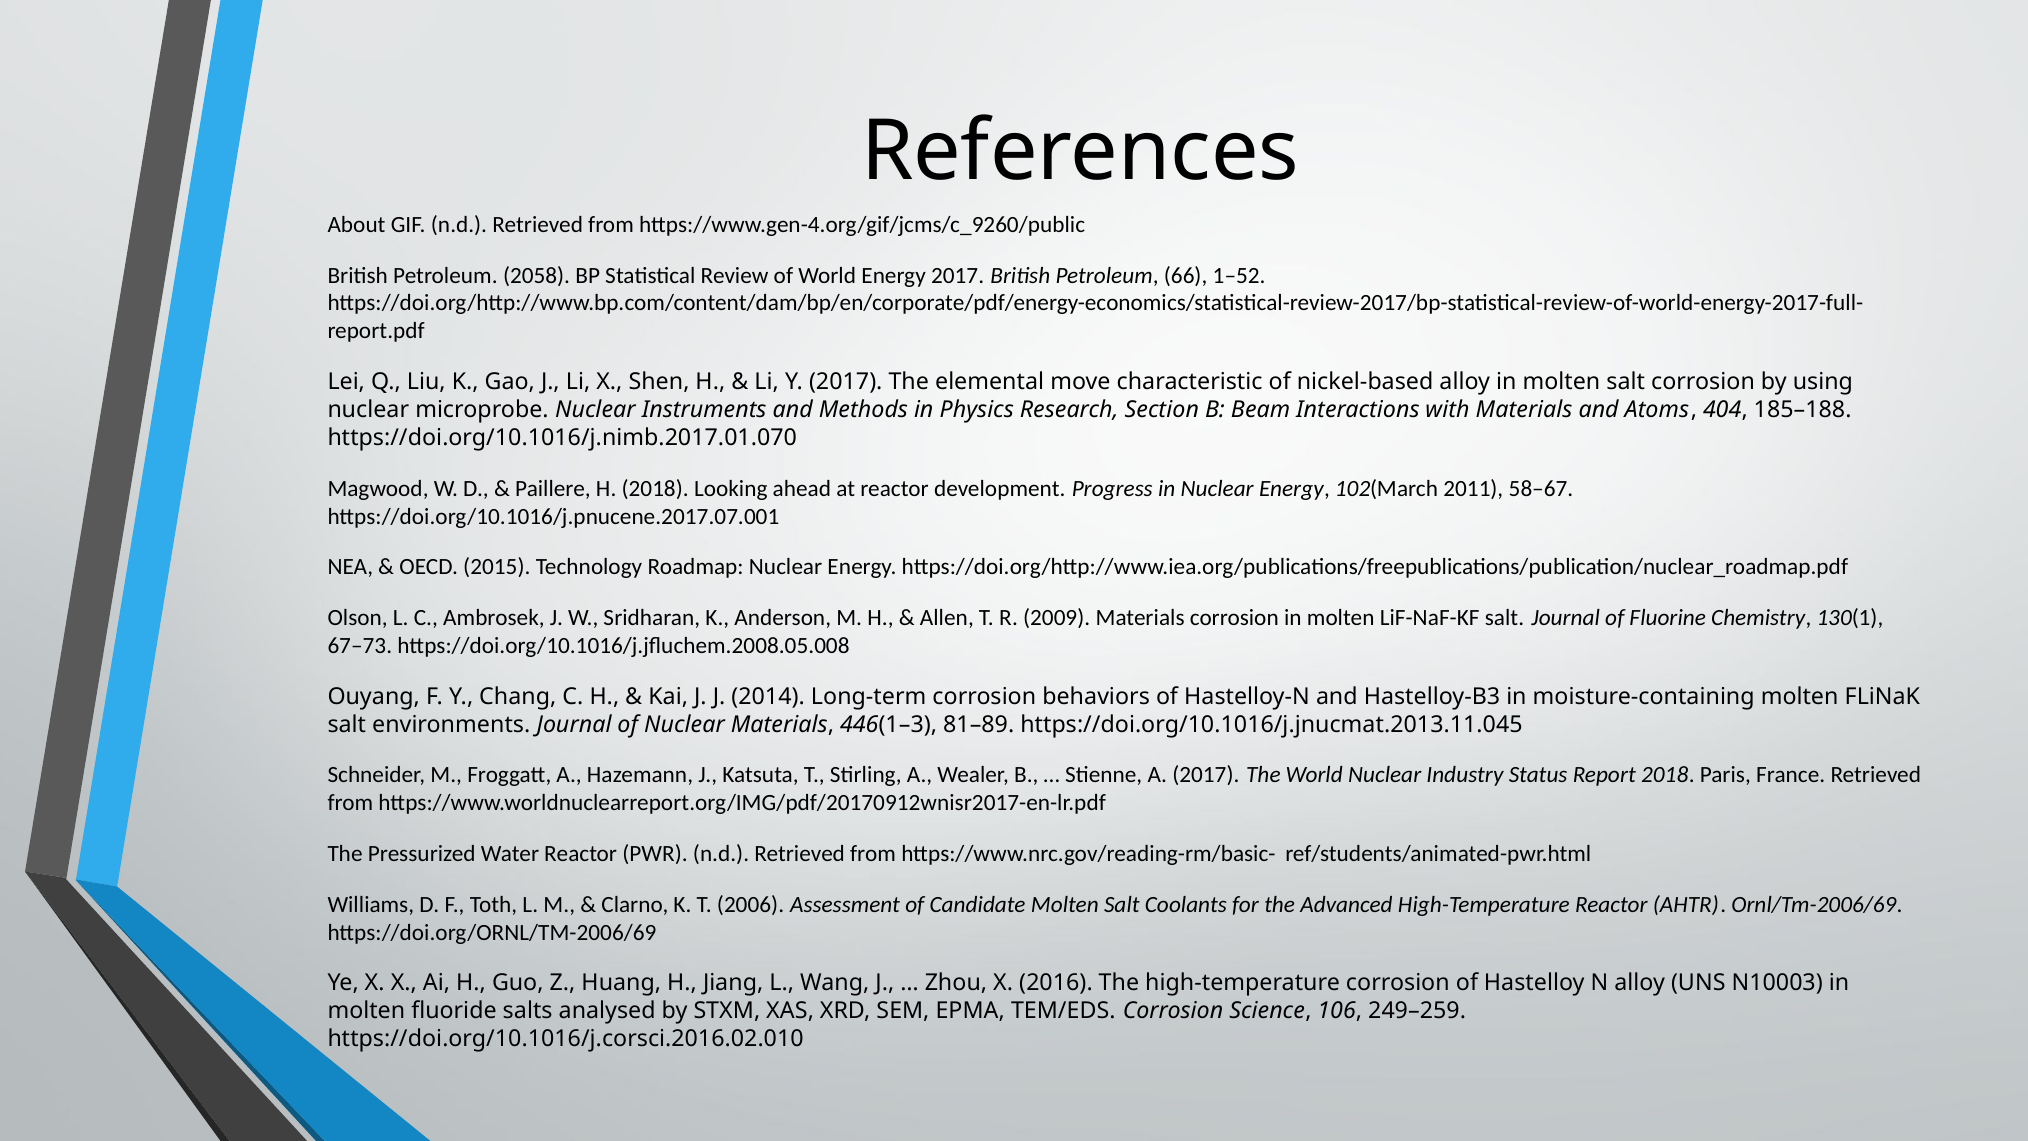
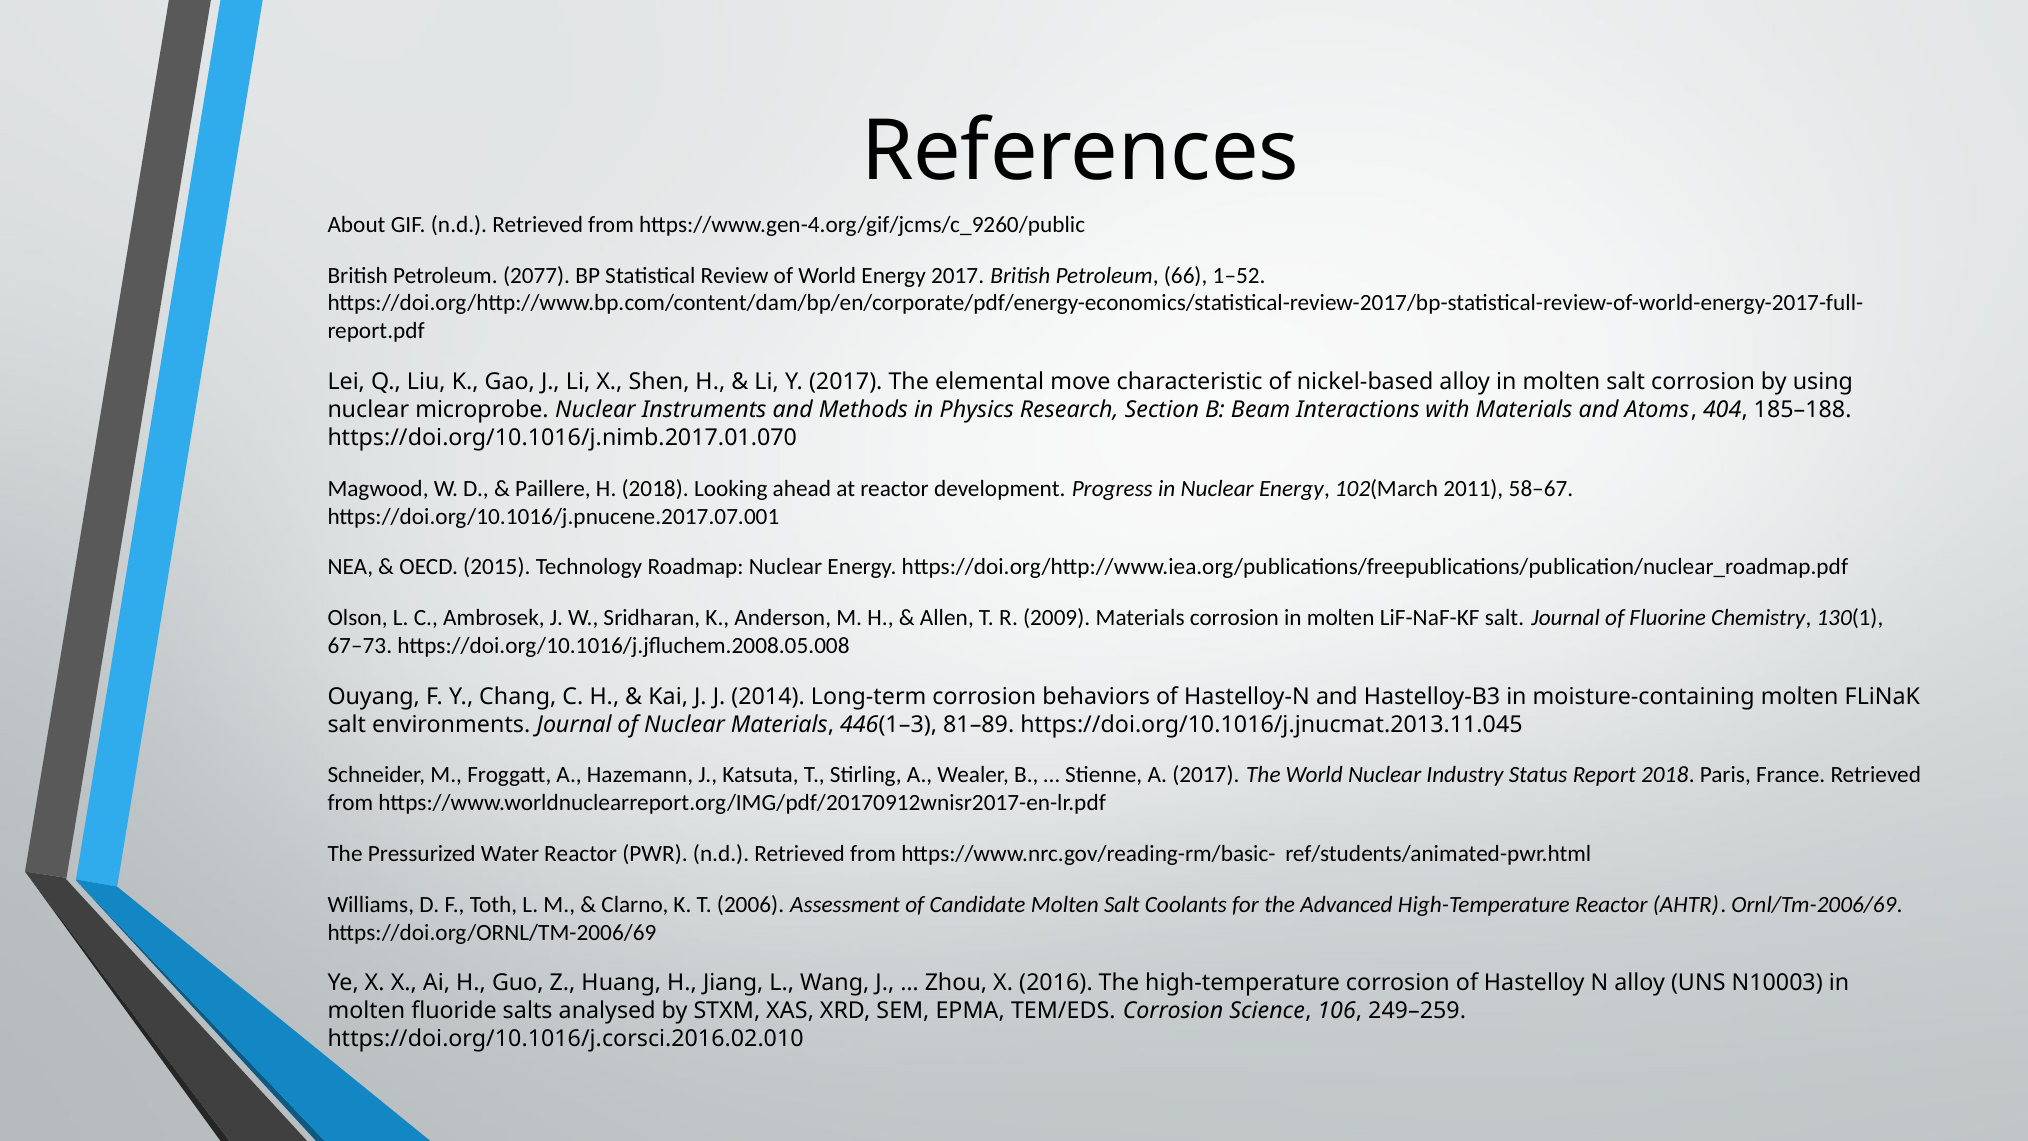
2058: 2058 -> 2077
